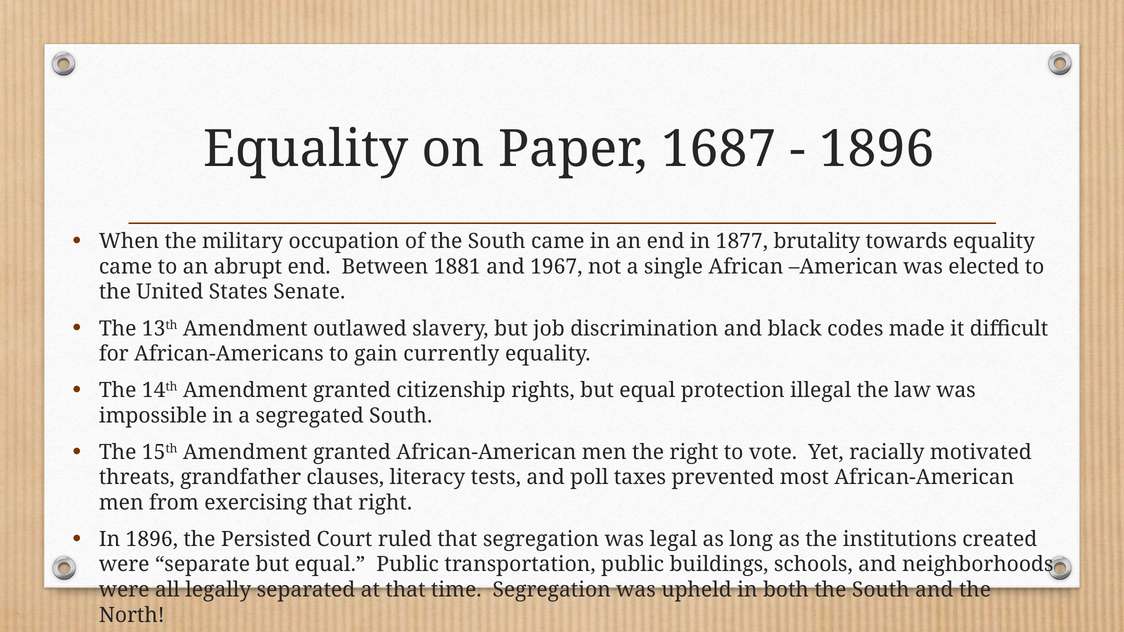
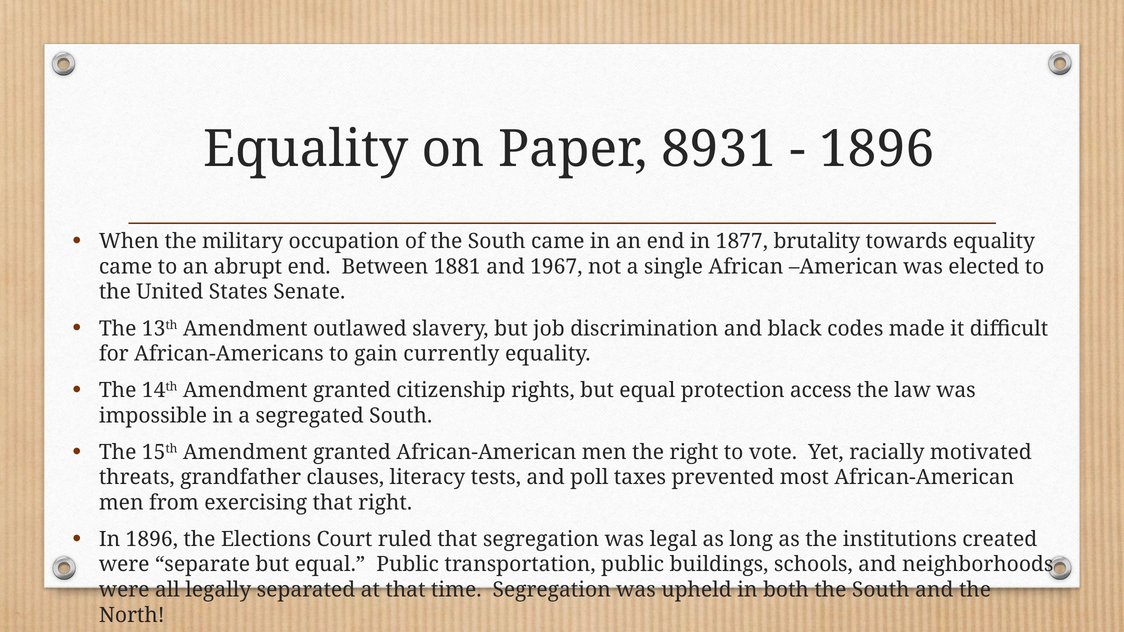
1687: 1687 -> 8931
illegal: illegal -> access
Persisted: Persisted -> Elections
